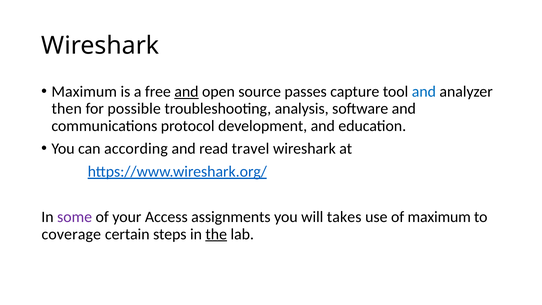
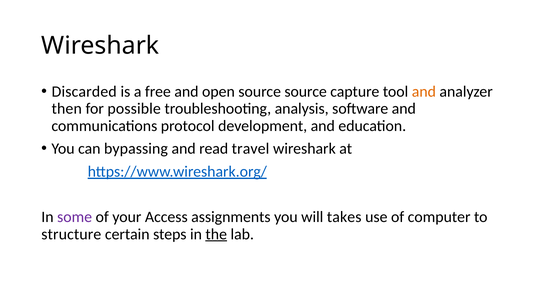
Maximum at (84, 92): Maximum -> Discarded
and at (186, 92) underline: present -> none
source passes: passes -> source
and at (424, 92) colour: blue -> orange
according: according -> bypassing
of maximum: maximum -> computer
coverage: coverage -> structure
